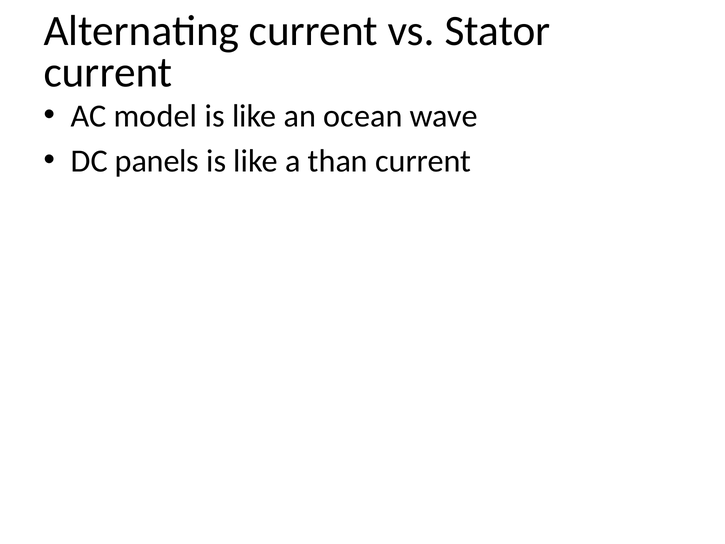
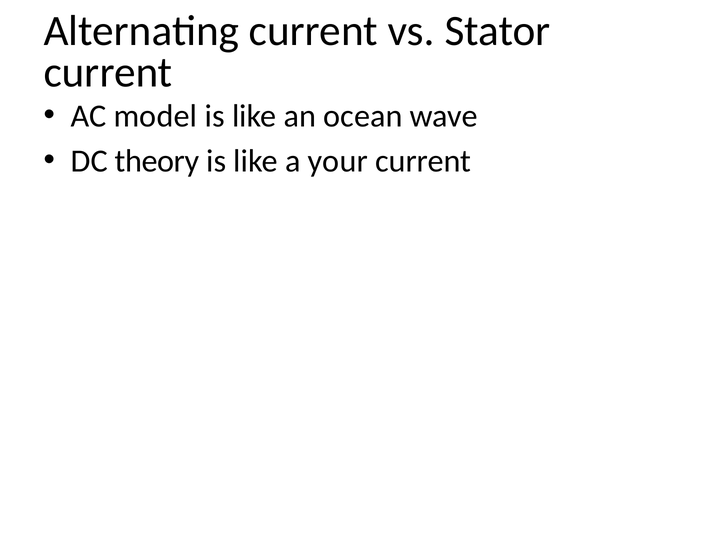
panels: panels -> theory
than: than -> your
